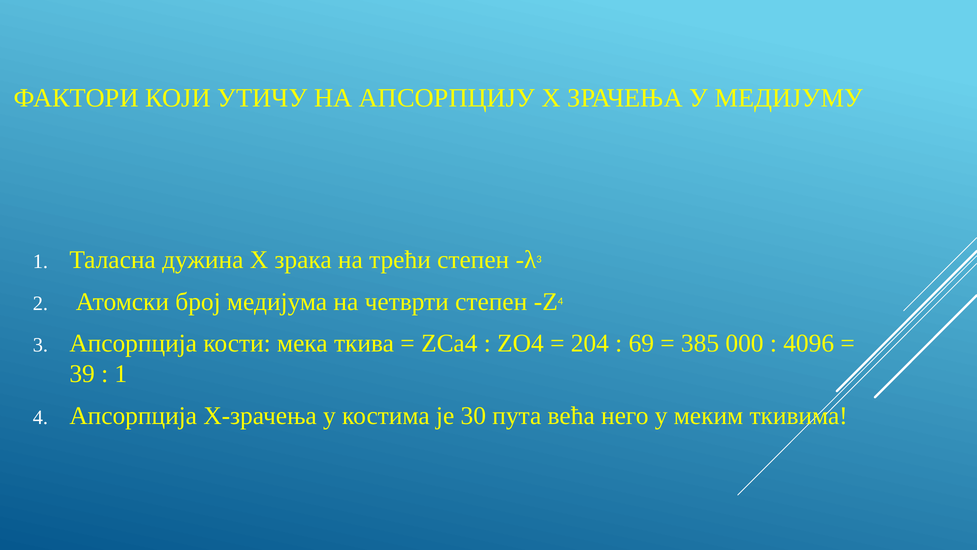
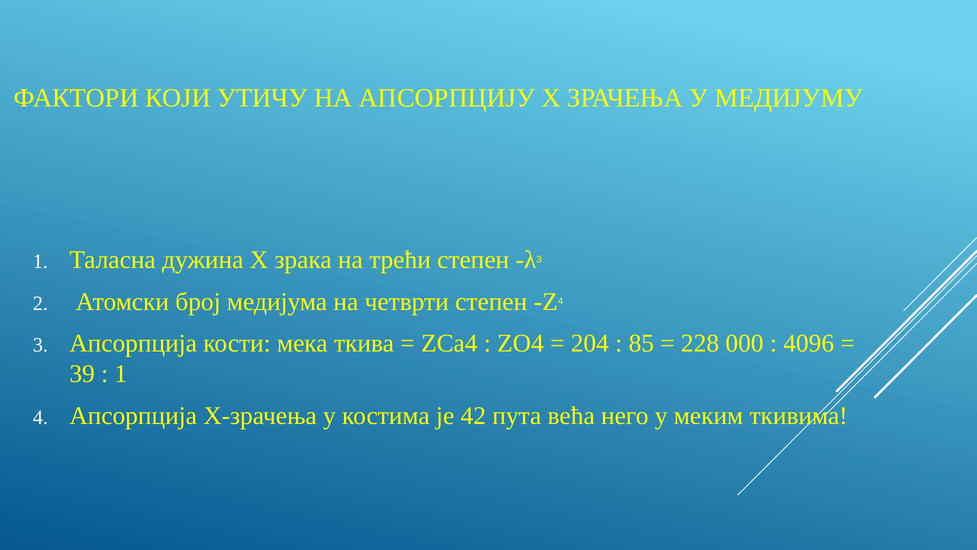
69: 69 -> 85
385: 385 -> 228
30: 30 -> 42
